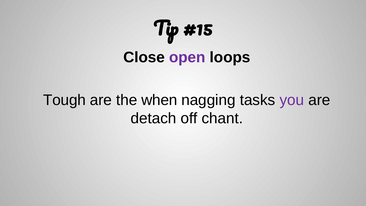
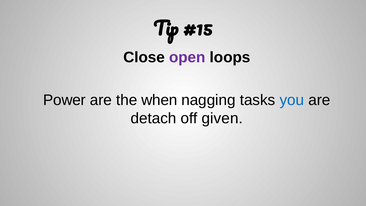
Tough: Tough -> Power
you colour: purple -> blue
chant: chant -> given
